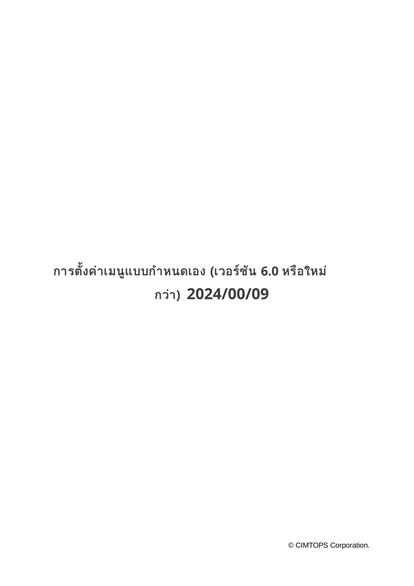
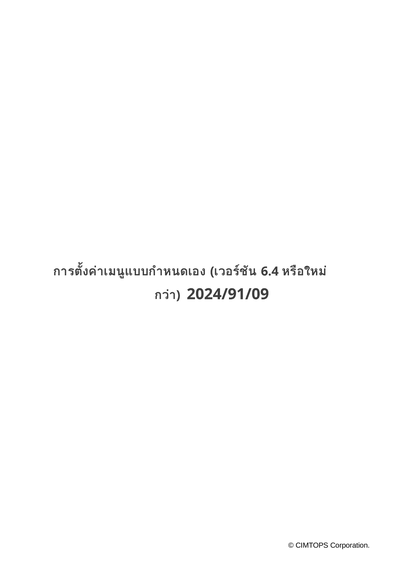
6.0: 6.0 -> 6.4
2024/00/09: 2024/00/09 -> 2024/91/09
